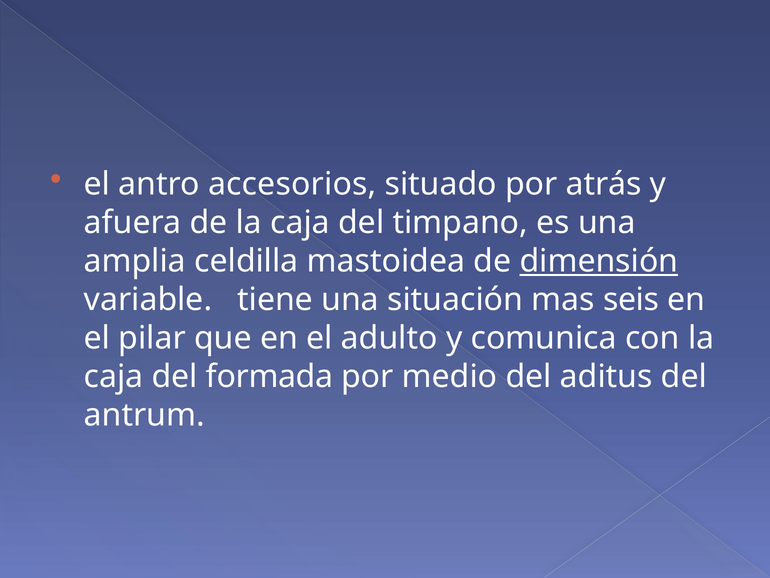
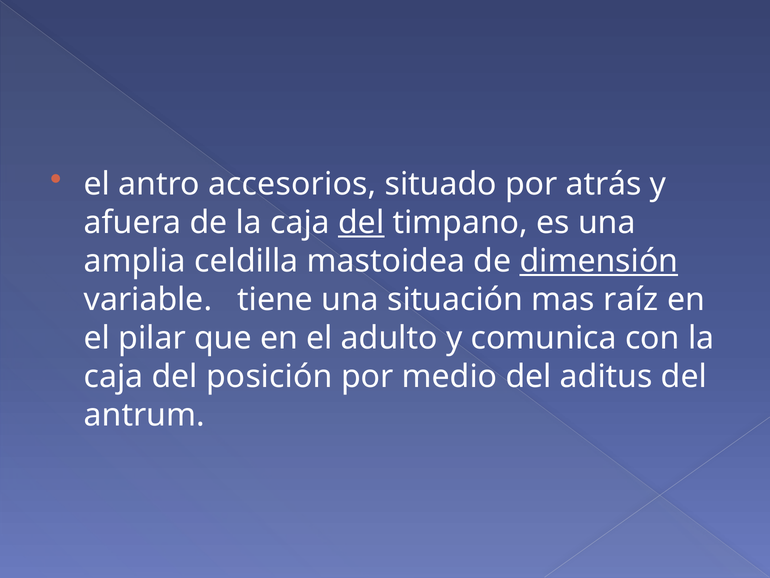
del at (361, 222) underline: none -> present
seis: seis -> raíz
formada: formada -> posición
